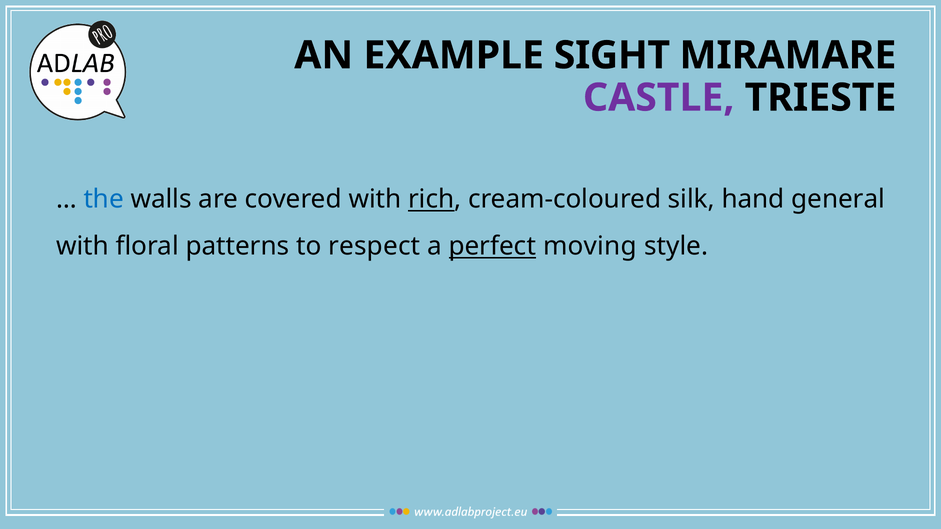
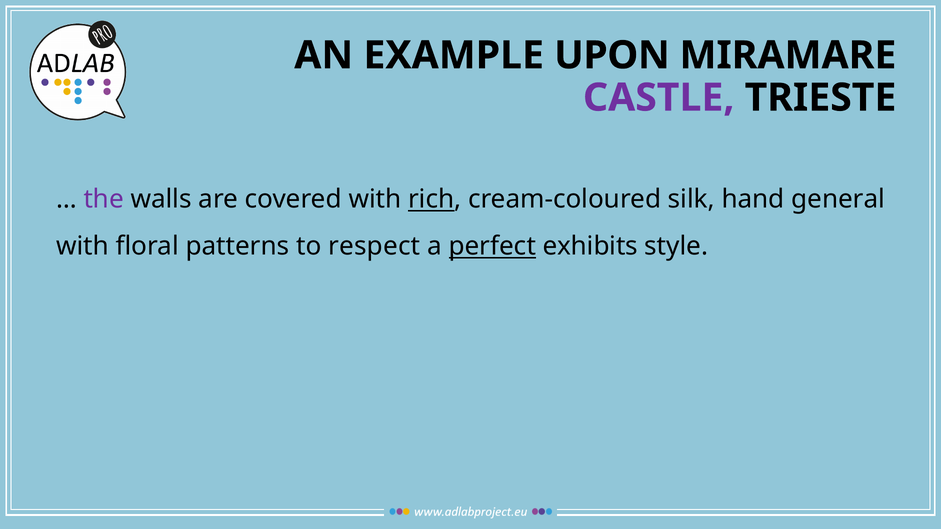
SIGHT: SIGHT -> UPON
the colour: blue -> purple
moving: moving -> exhibits
